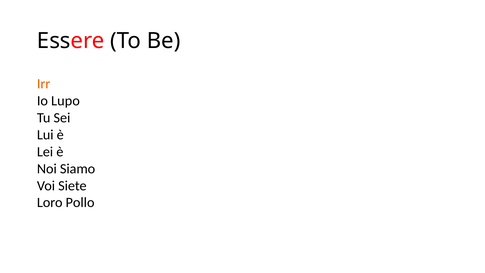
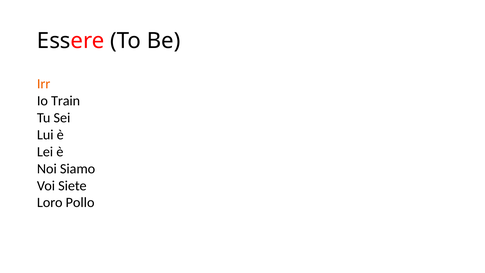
Lupo: Lupo -> Train
